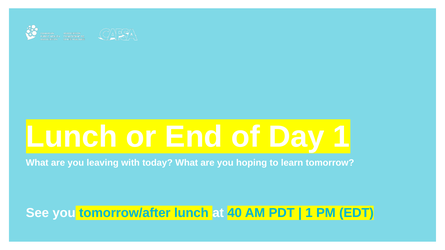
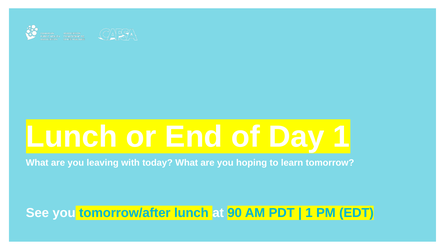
40: 40 -> 90
